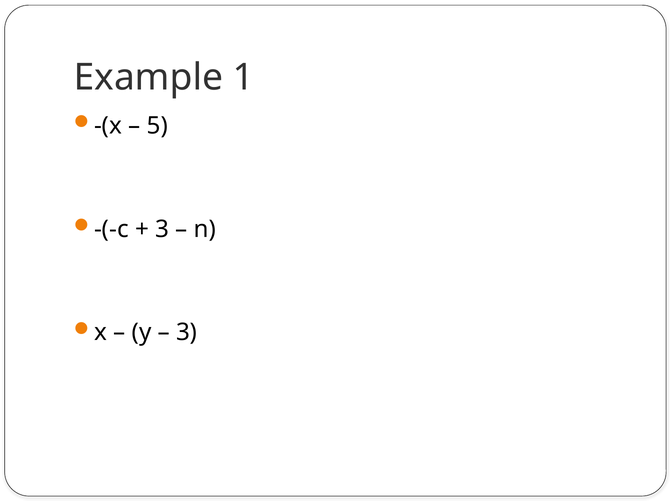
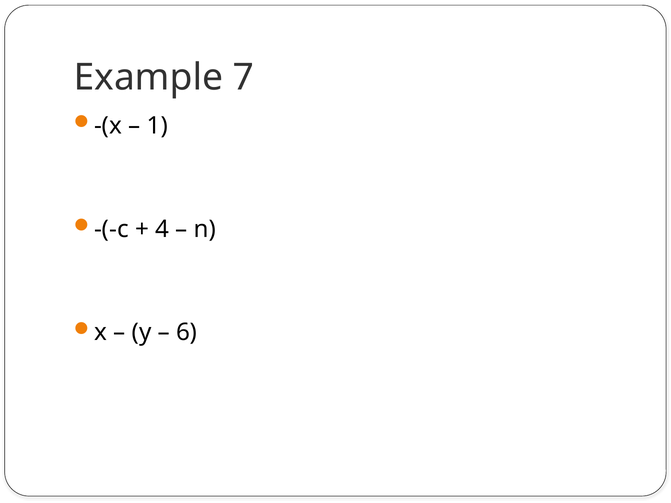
1: 1 -> 7
5: 5 -> 1
3 at (162, 229): 3 -> 4
3 at (187, 333): 3 -> 6
